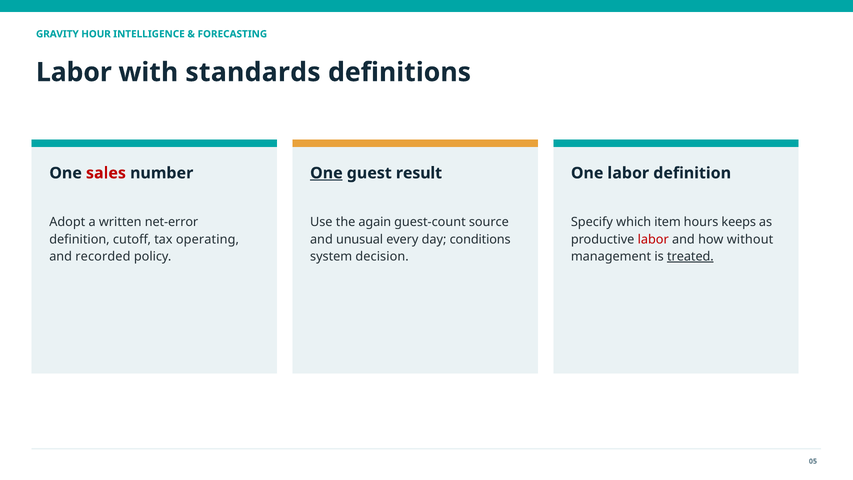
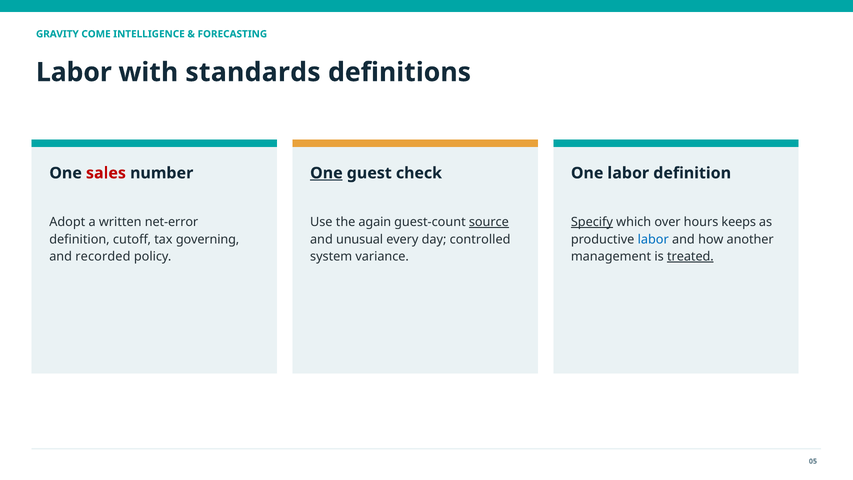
HOUR: HOUR -> COME
result: result -> check
source underline: none -> present
Specify underline: none -> present
item: item -> over
operating: operating -> governing
conditions: conditions -> controlled
labor at (653, 239) colour: red -> blue
without: without -> another
decision: decision -> variance
